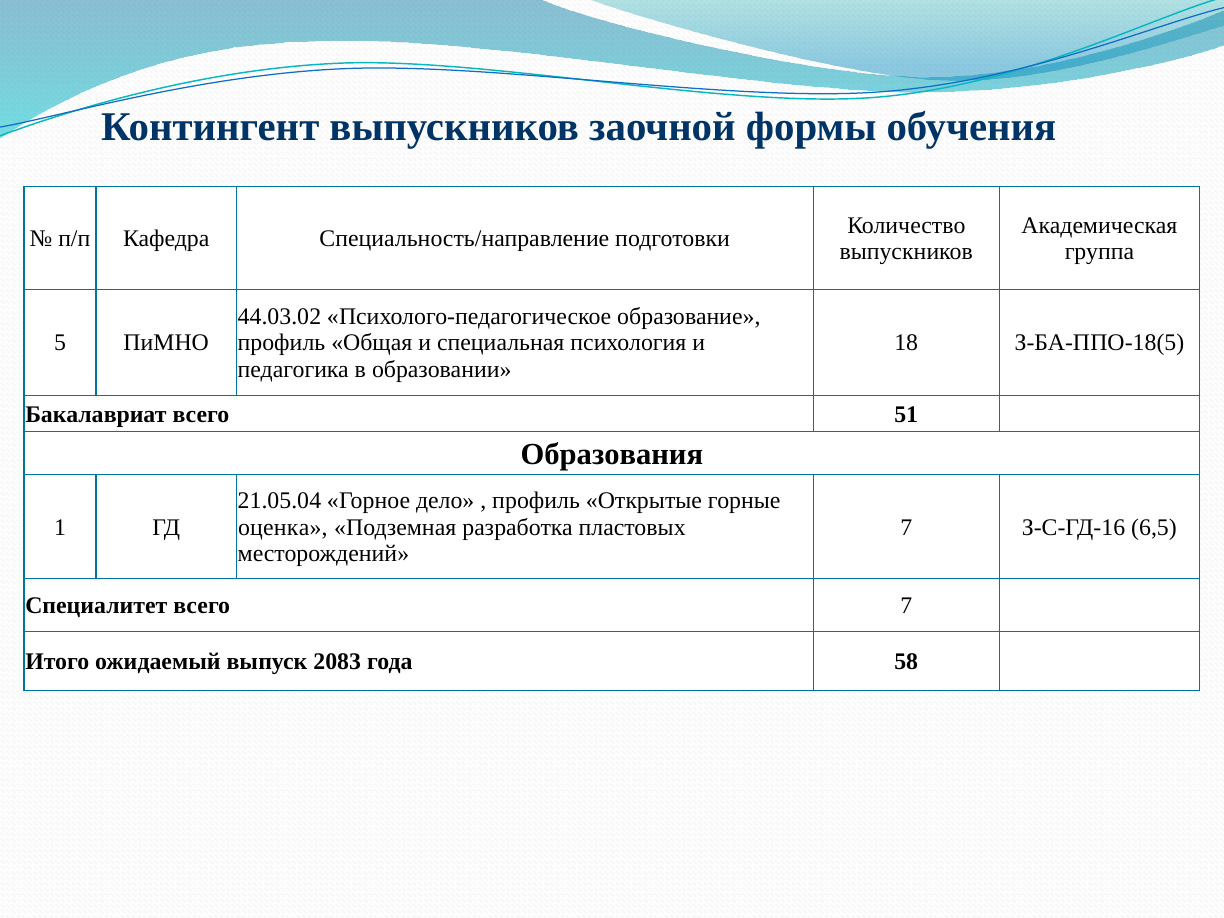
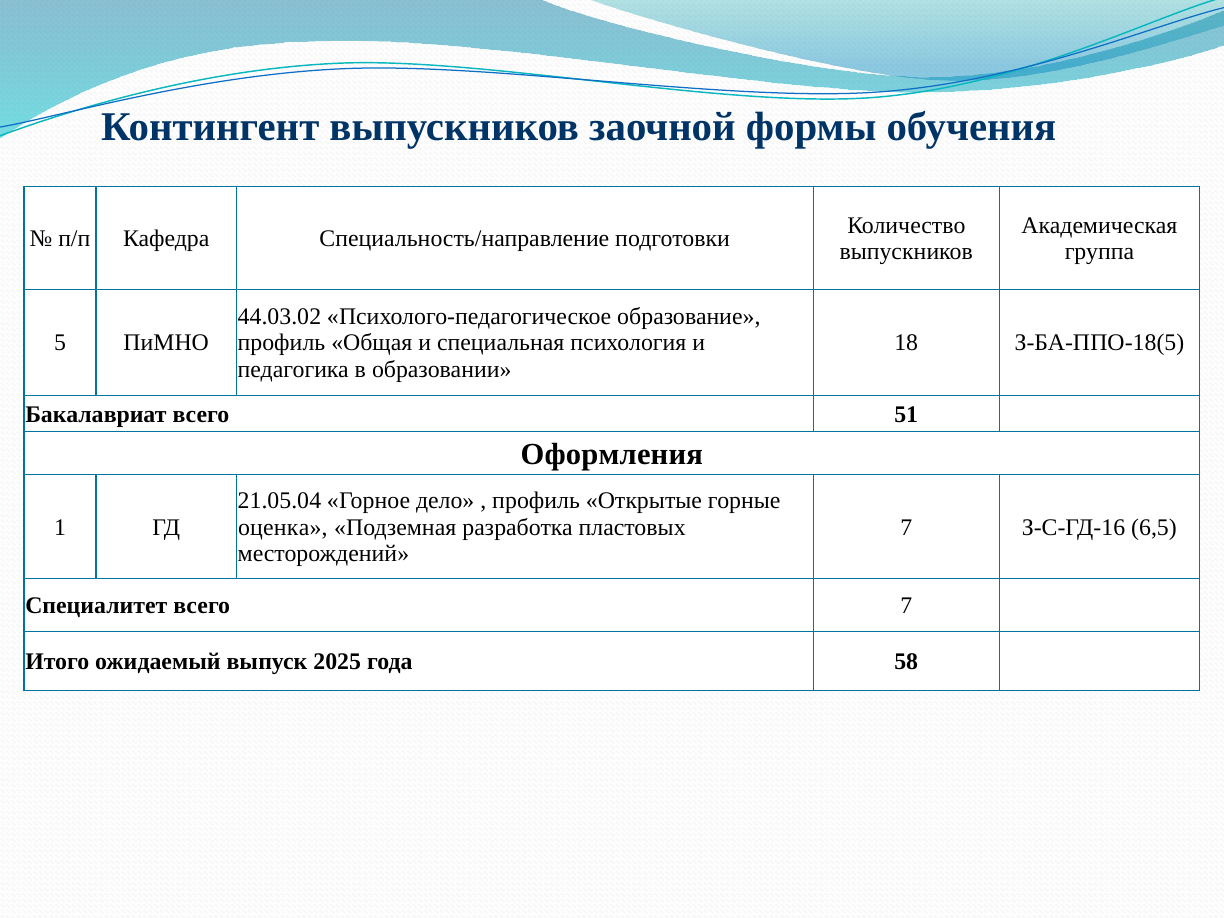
Образования: Образования -> Оформления
2083: 2083 -> 2025
